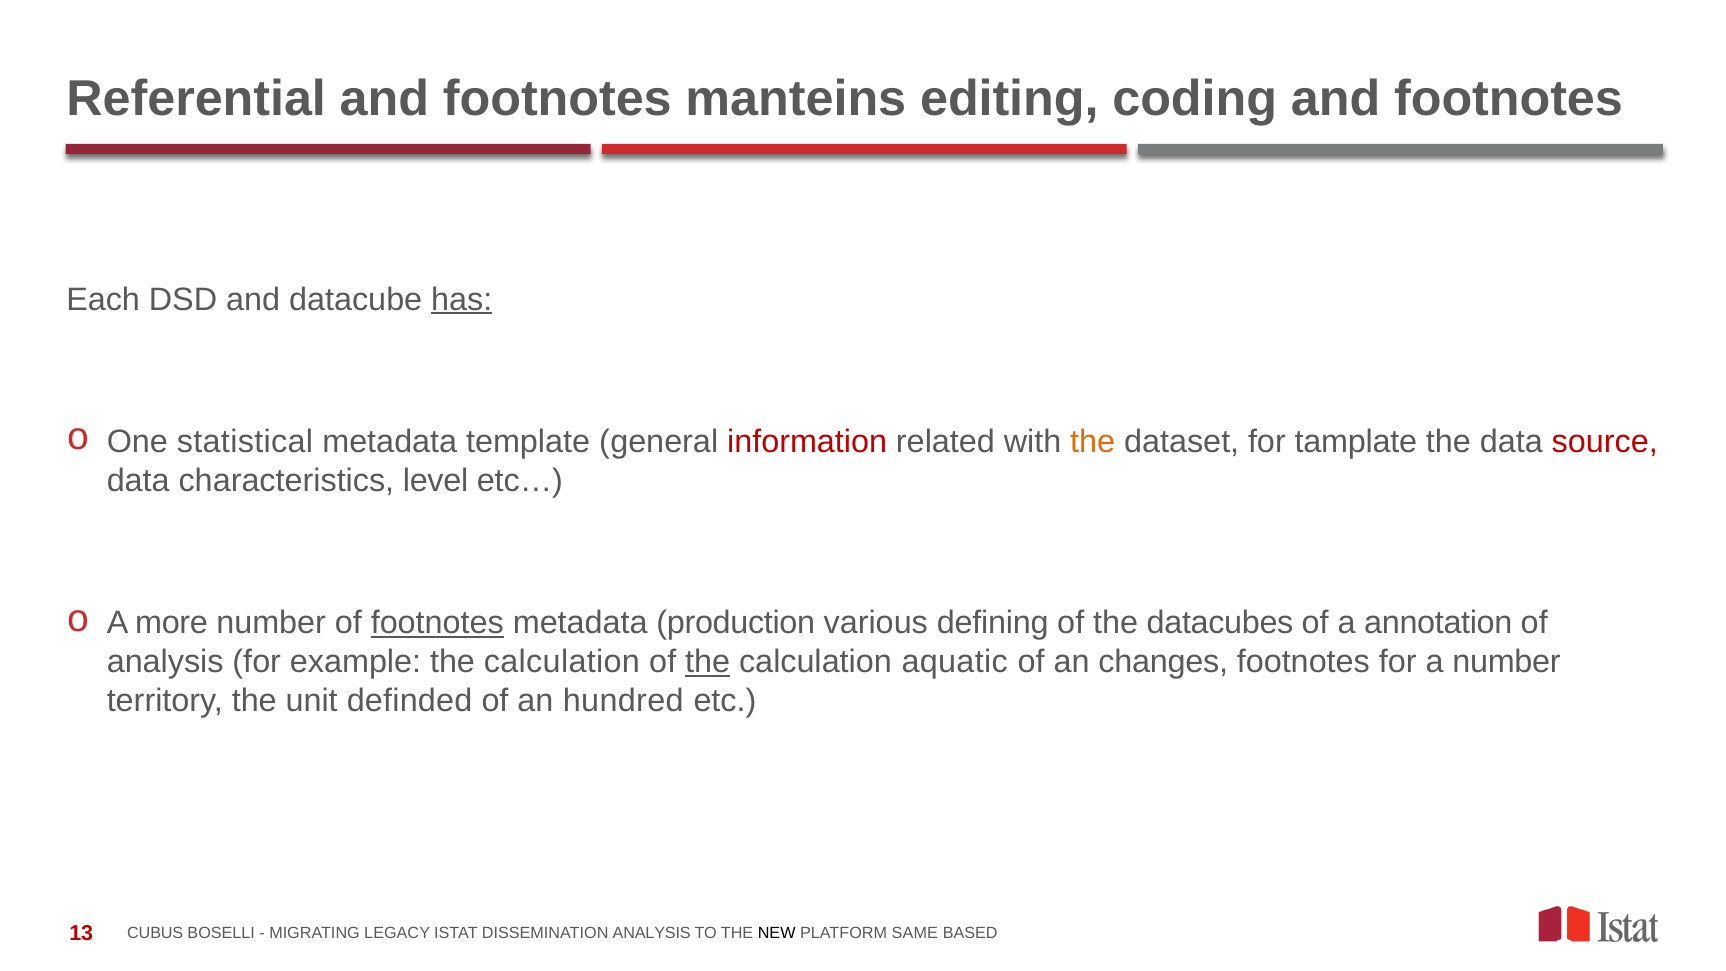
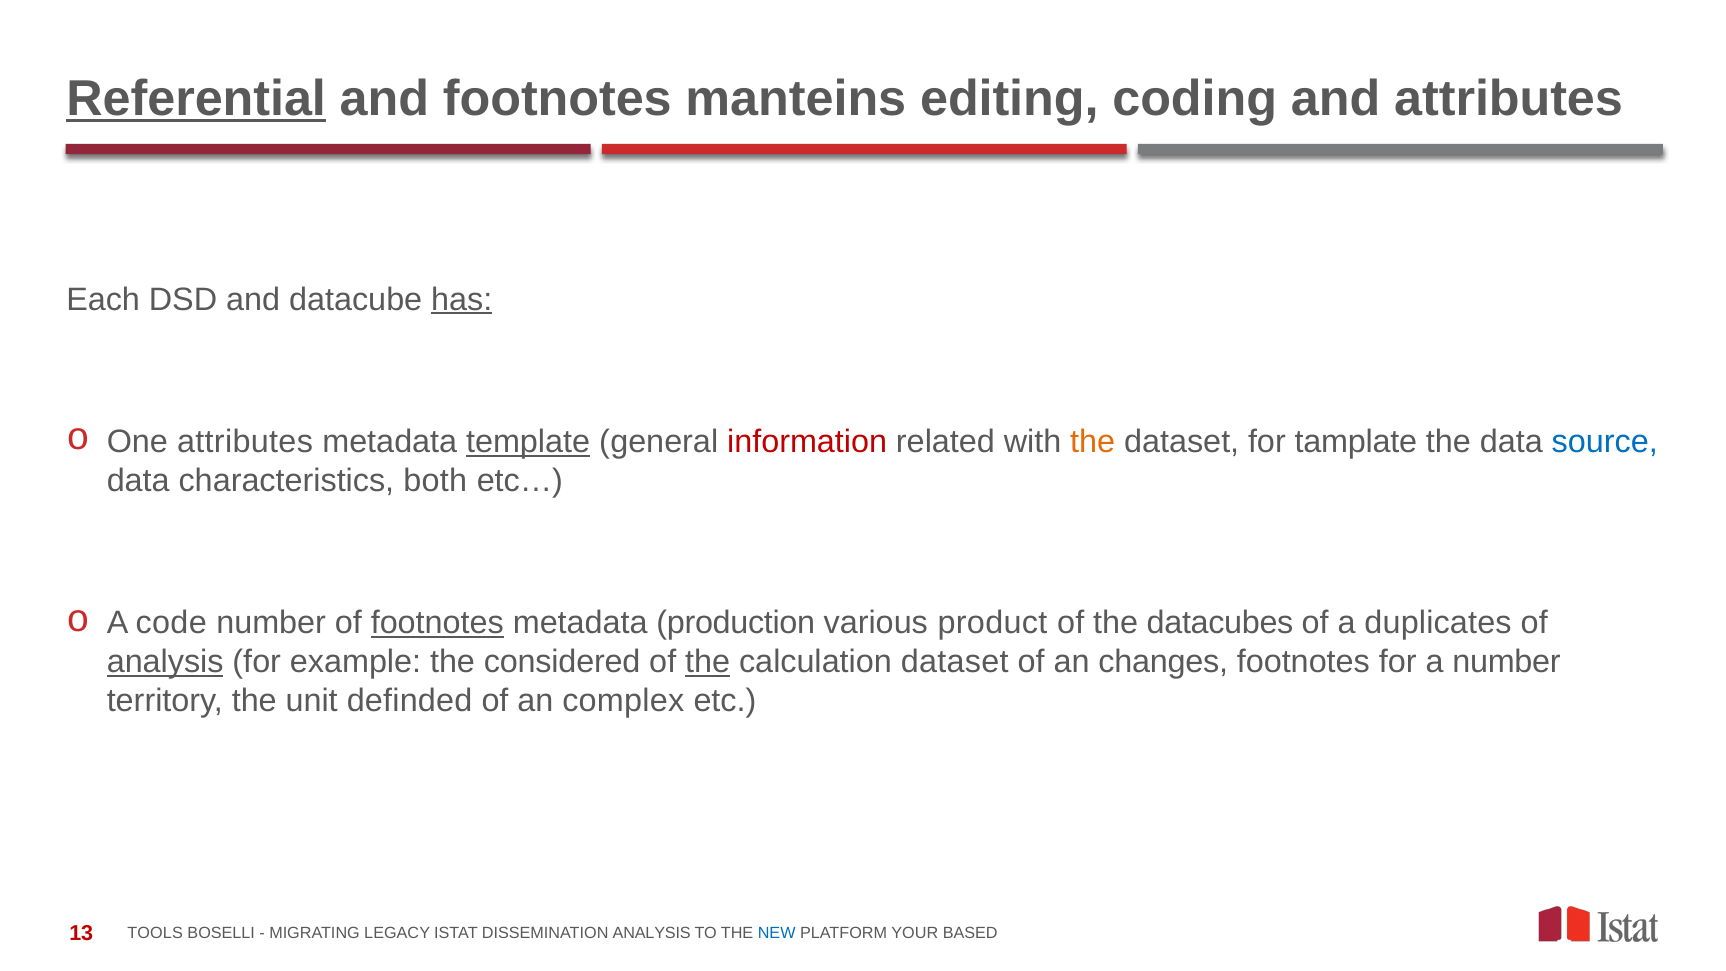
Referential underline: none -> present
coding and footnotes: footnotes -> attributes
One statistical: statistical -> attributes
template underline: none -> present
source colour: red -> blue
level: level -> both
more: more -> code
defining: defining -> product
annotation: annotation -> duplicates
analysis at (165, 662) underline: none -> present
example the calculation: calculation -> considered
calculation aquatic: aquatic -> dataset
hundred: hundred -> complex
CUBUS: CUBUS -> TOOLS
NEW colour: black -> blue
SAME: SAME -> YOUR
